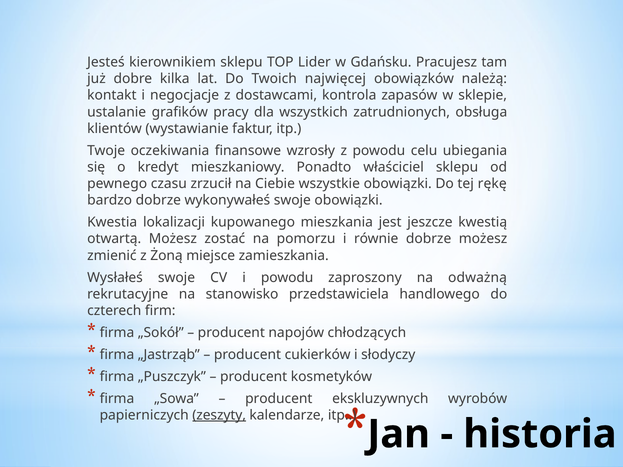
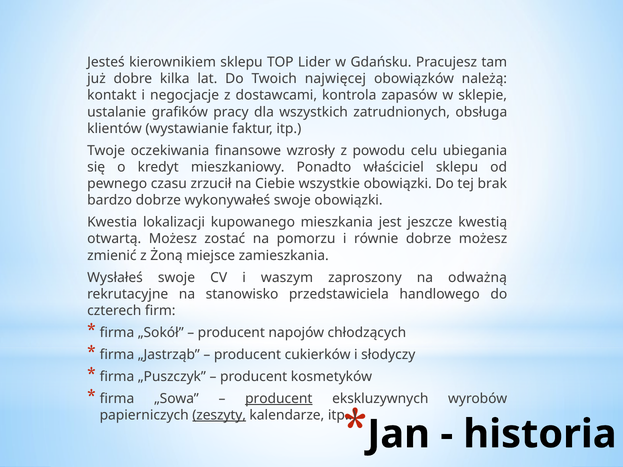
rękę: rękę -> brak
i powodu: powodu -> waszym
producent at (279, 399) underline: none -> present
